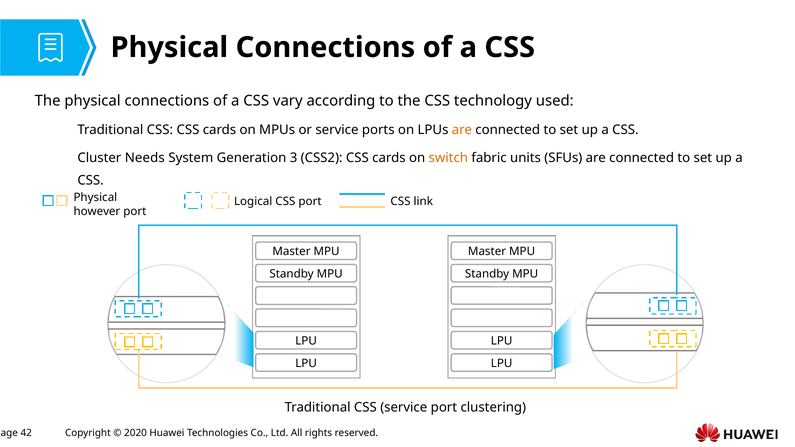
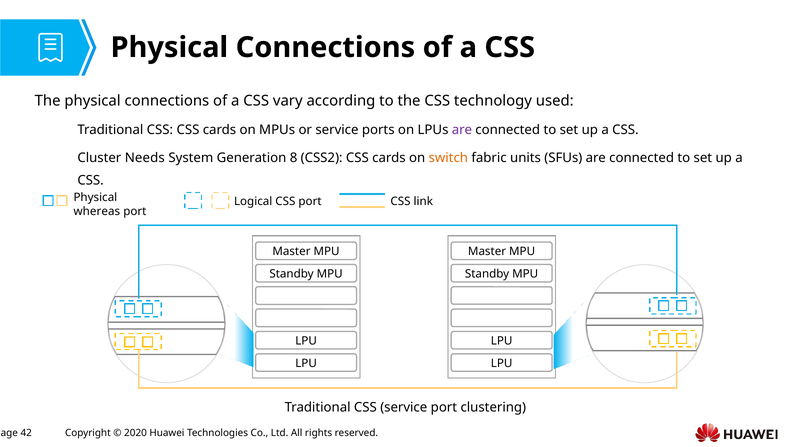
are at (462, 130) colour: orange -> purple
3: 3 -> 8
however: however -> whereas
